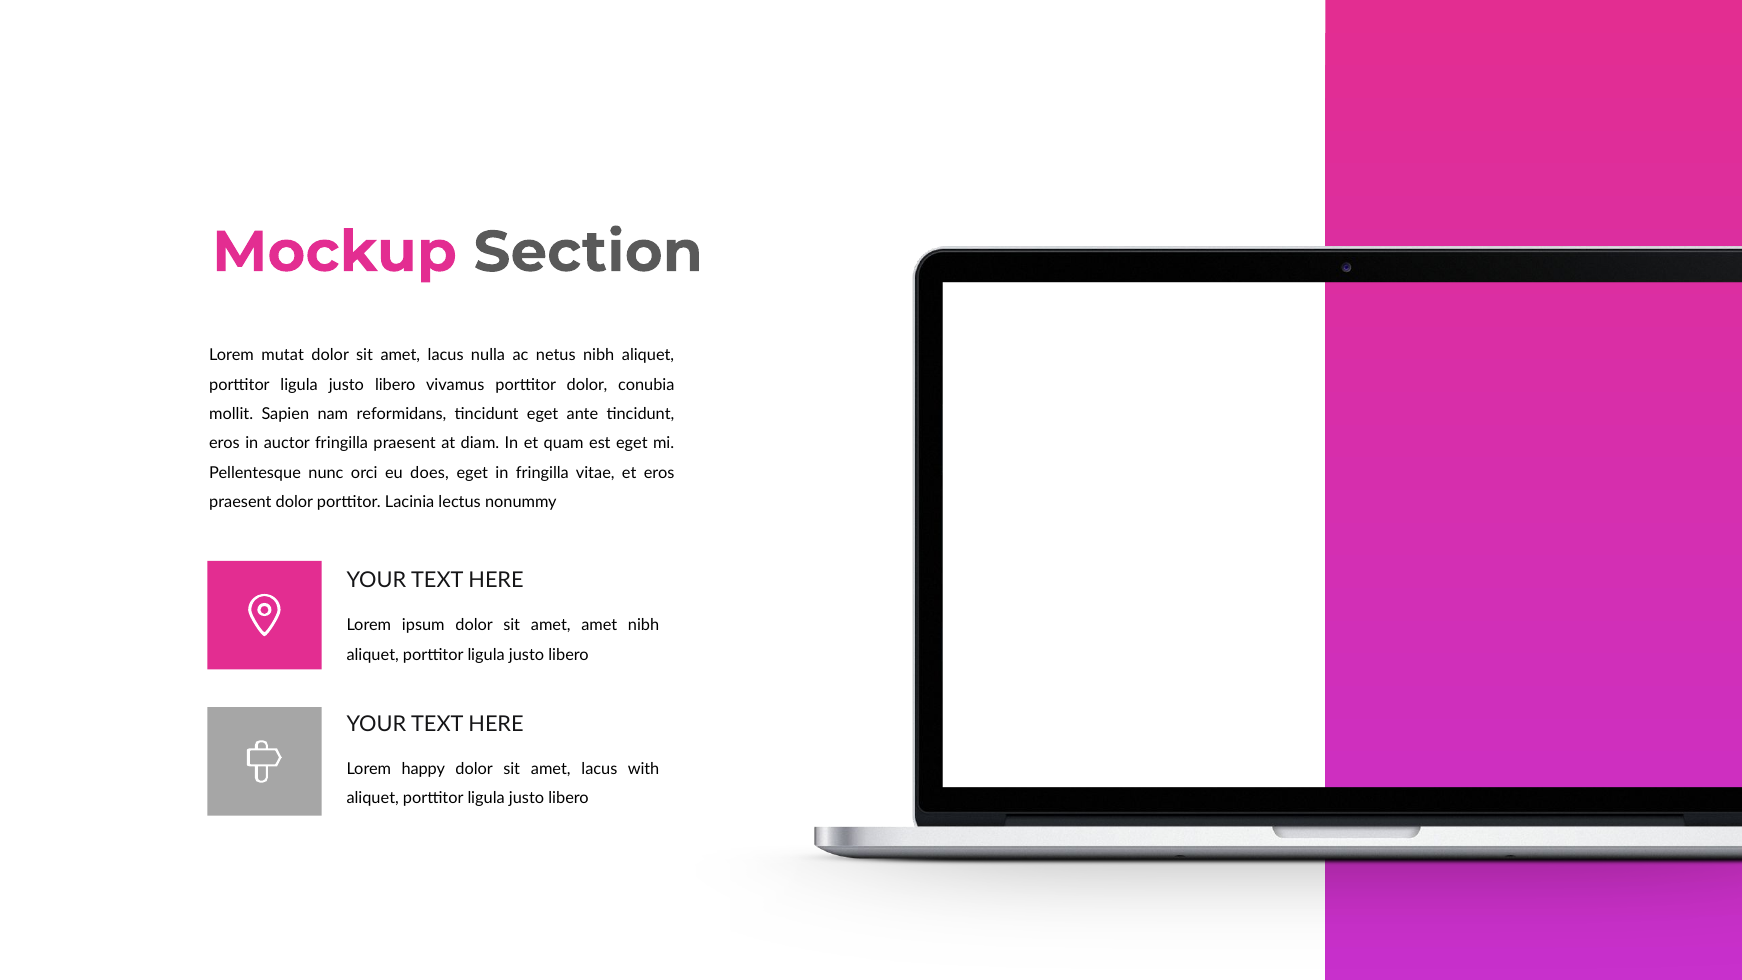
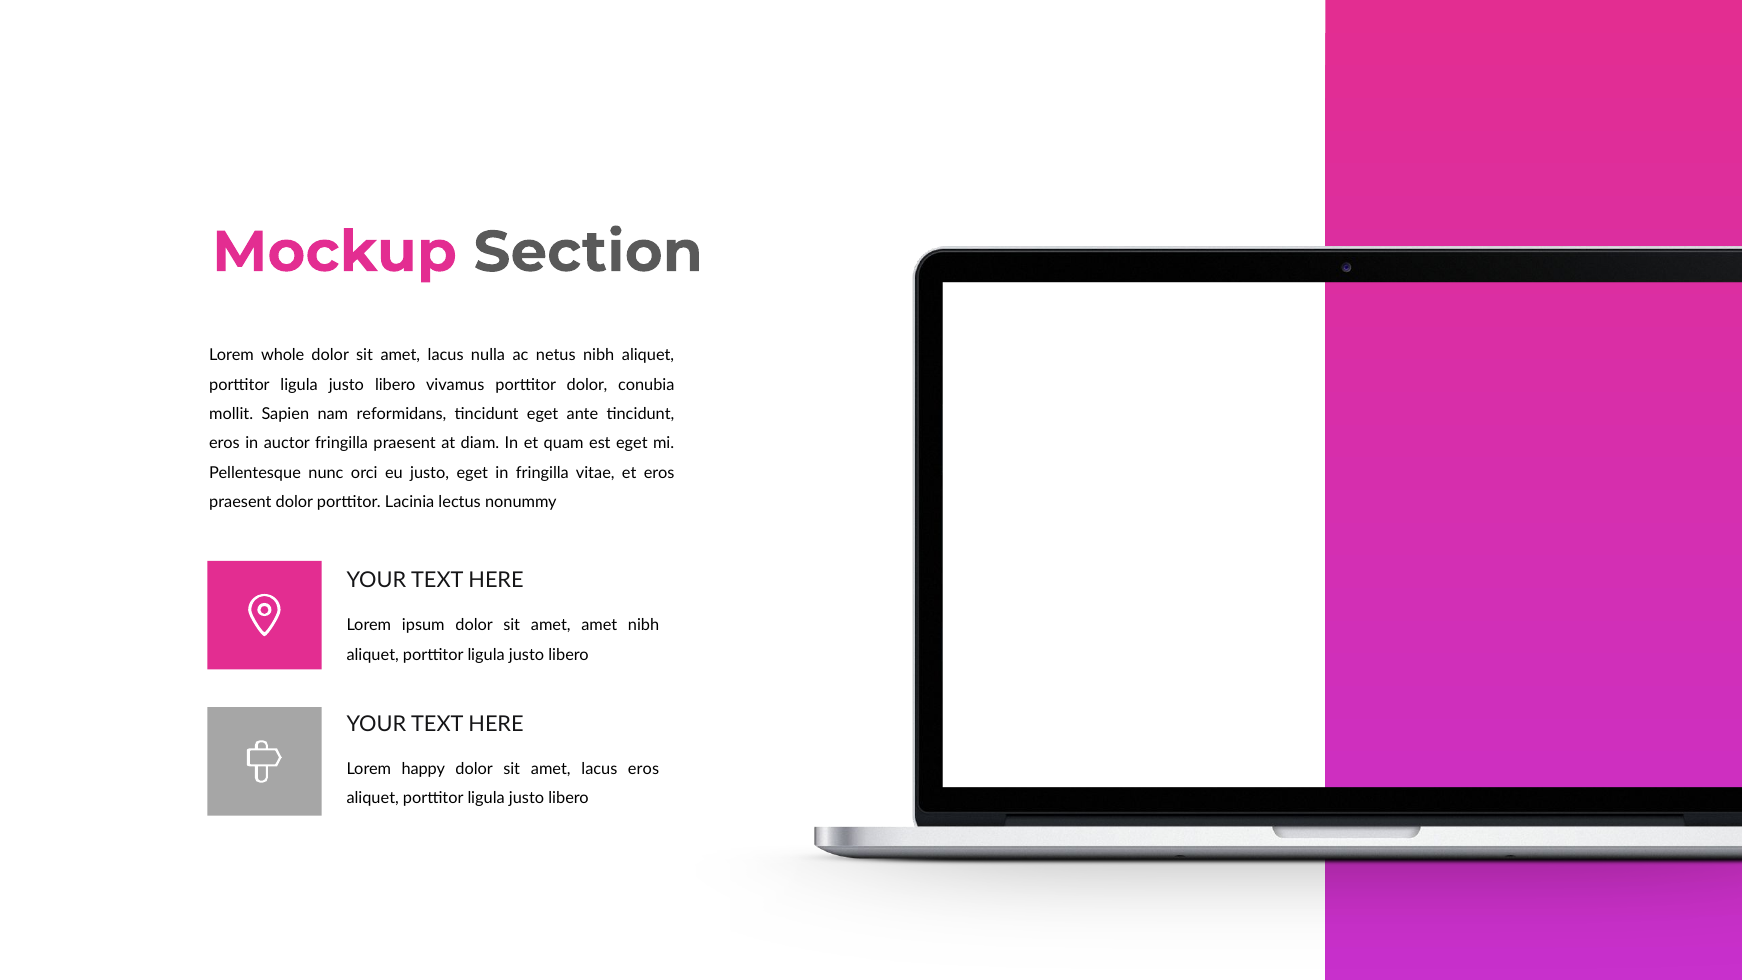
mutat: mutat -> whole
eu does: does -> justo
lacus with: with -> eros
